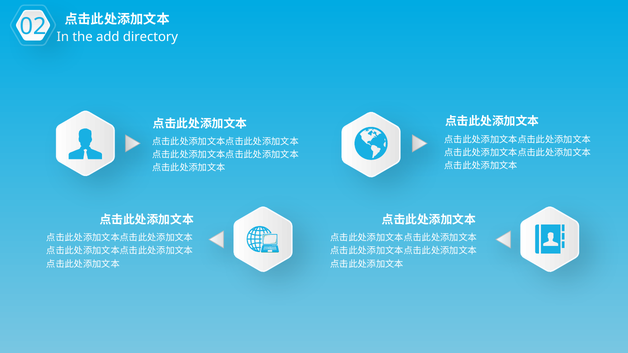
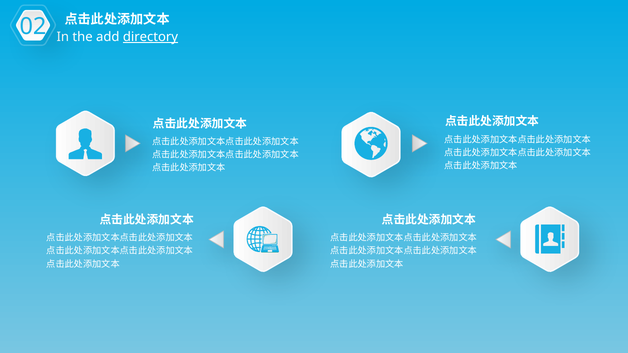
directory underline: none -> present
